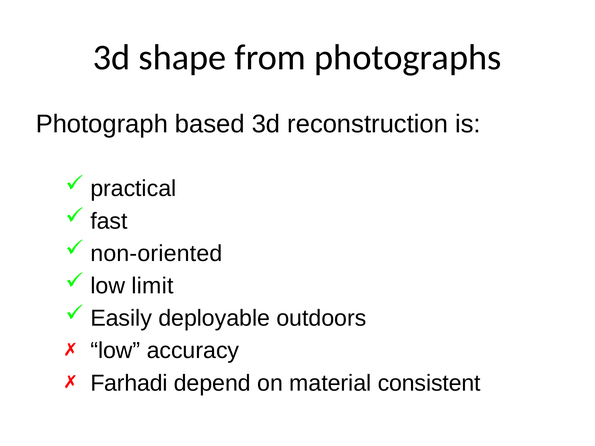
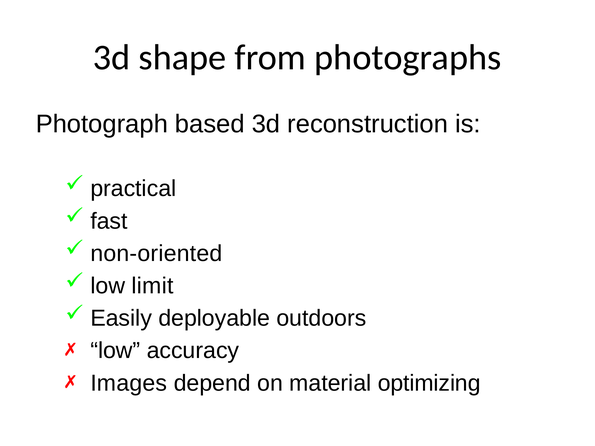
Farhadi: Farhadi -> Images
consistent: consistent -> optimizing
